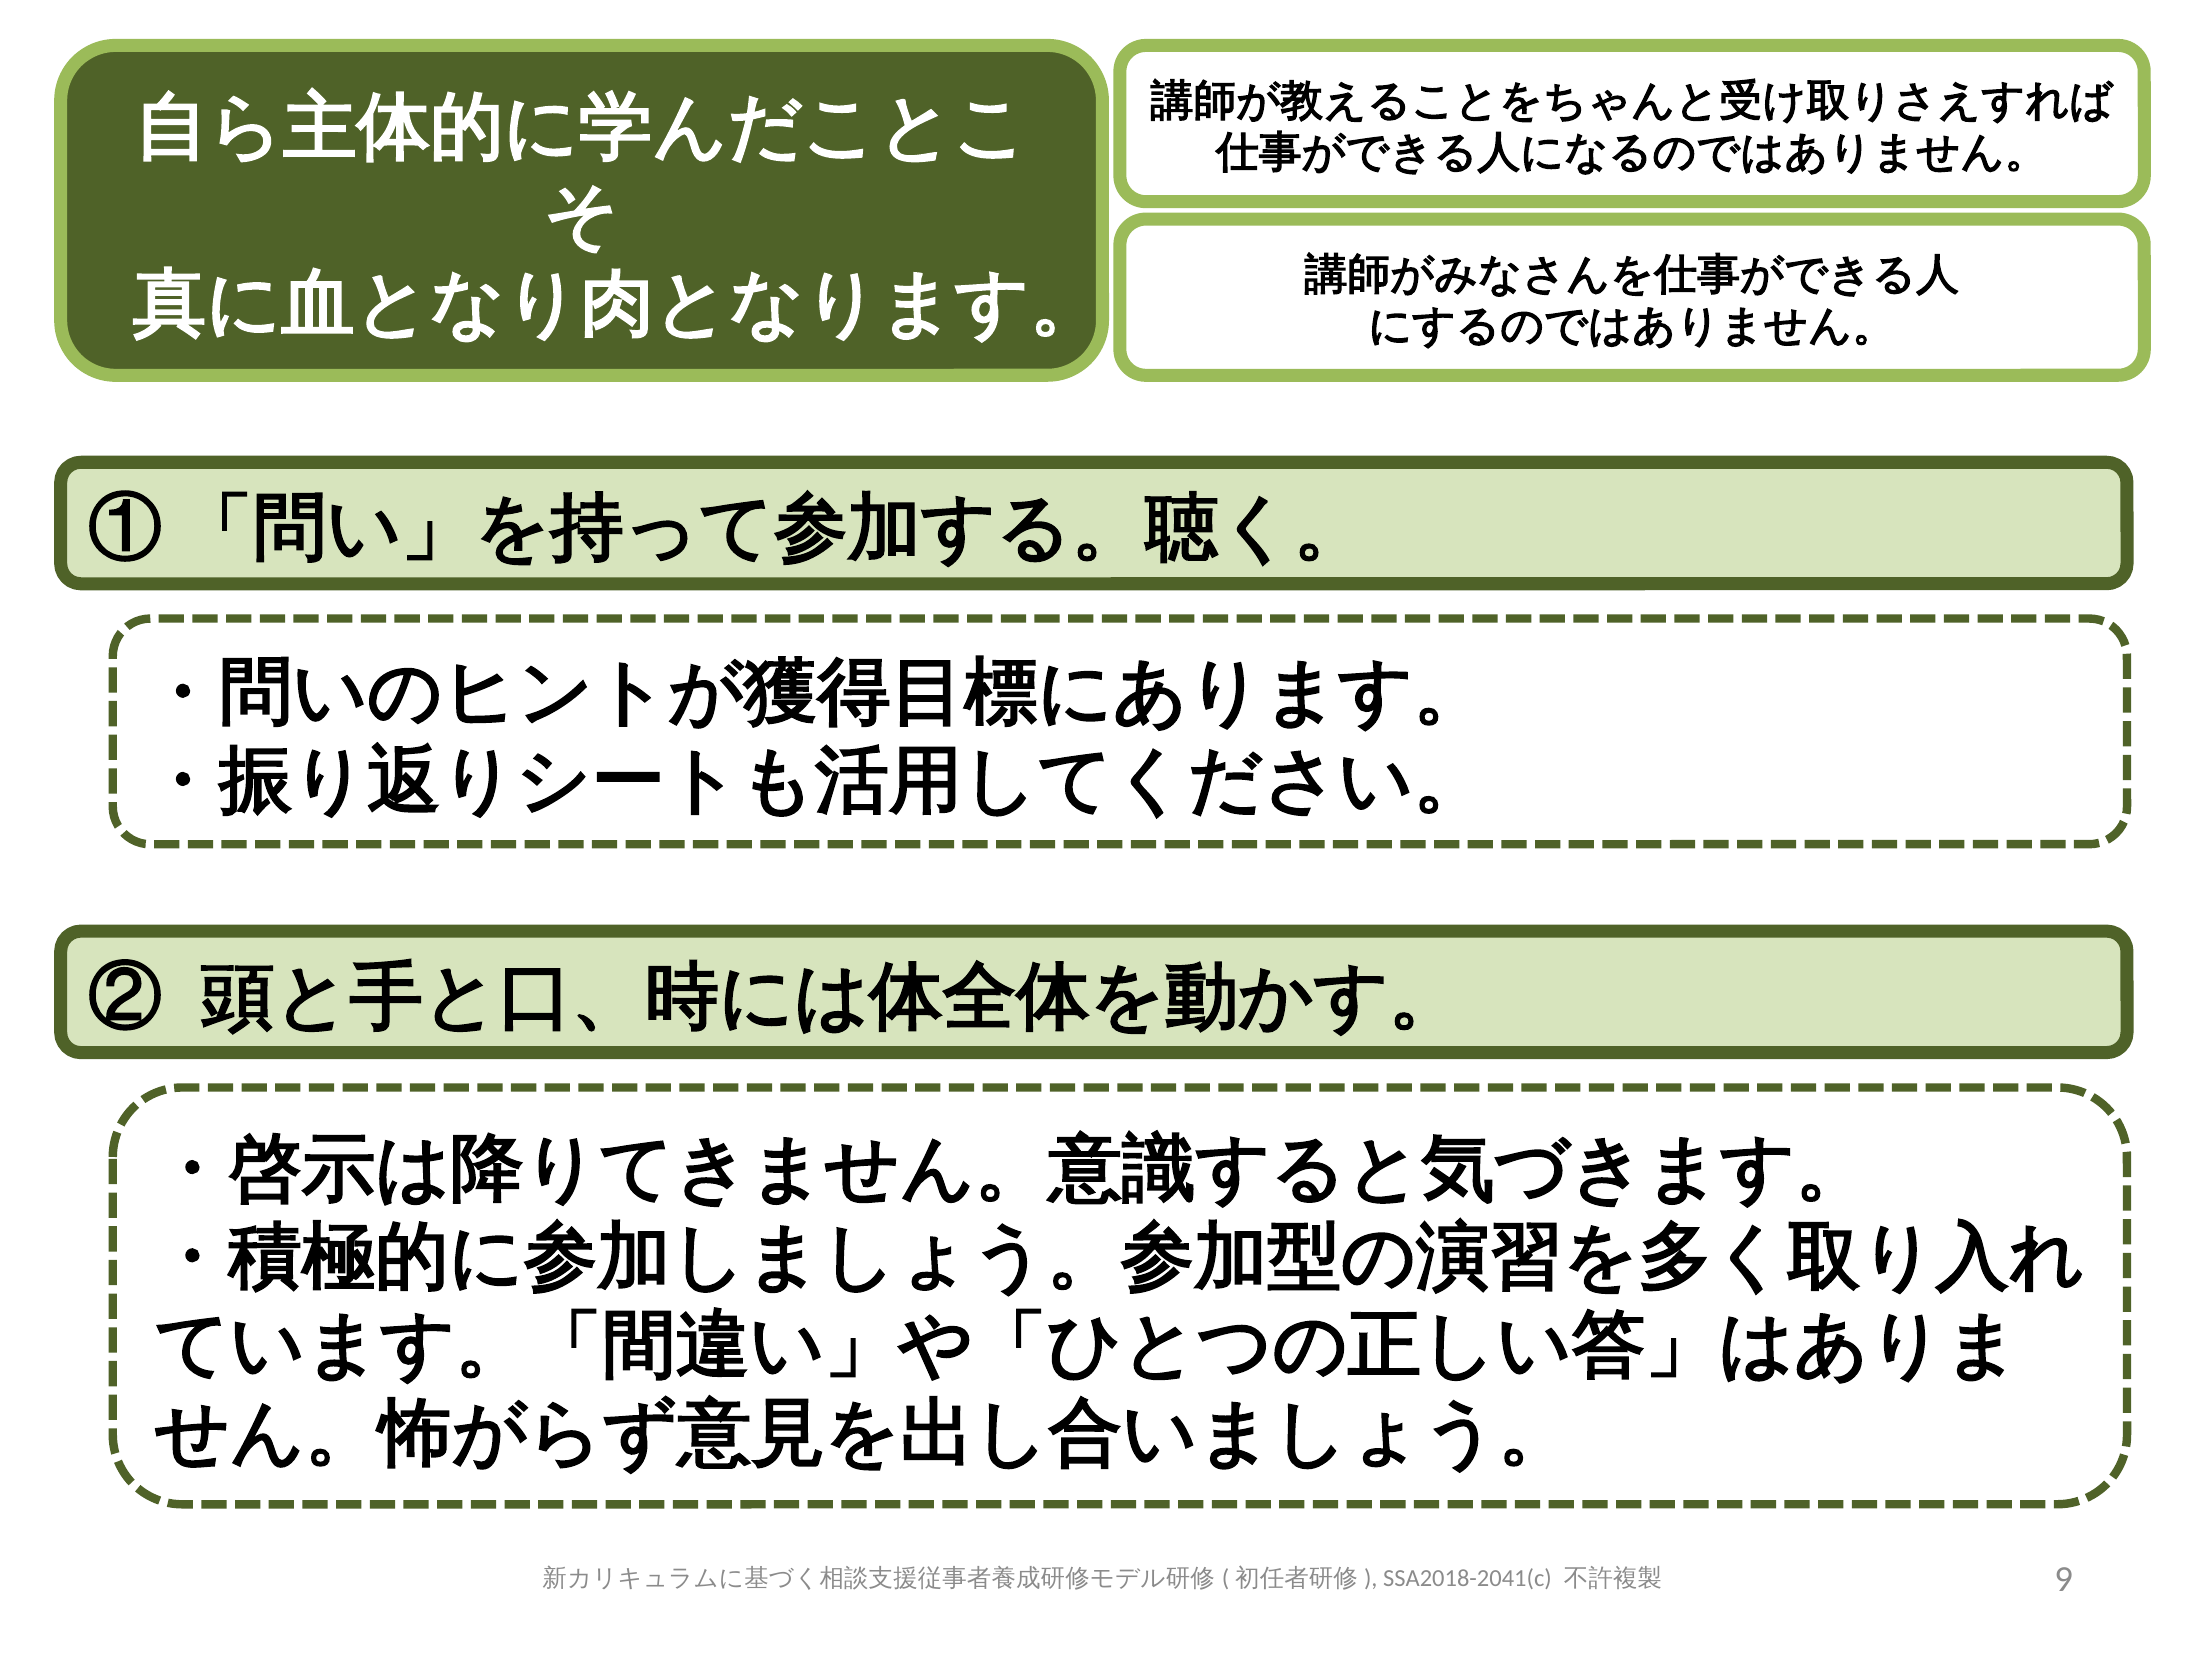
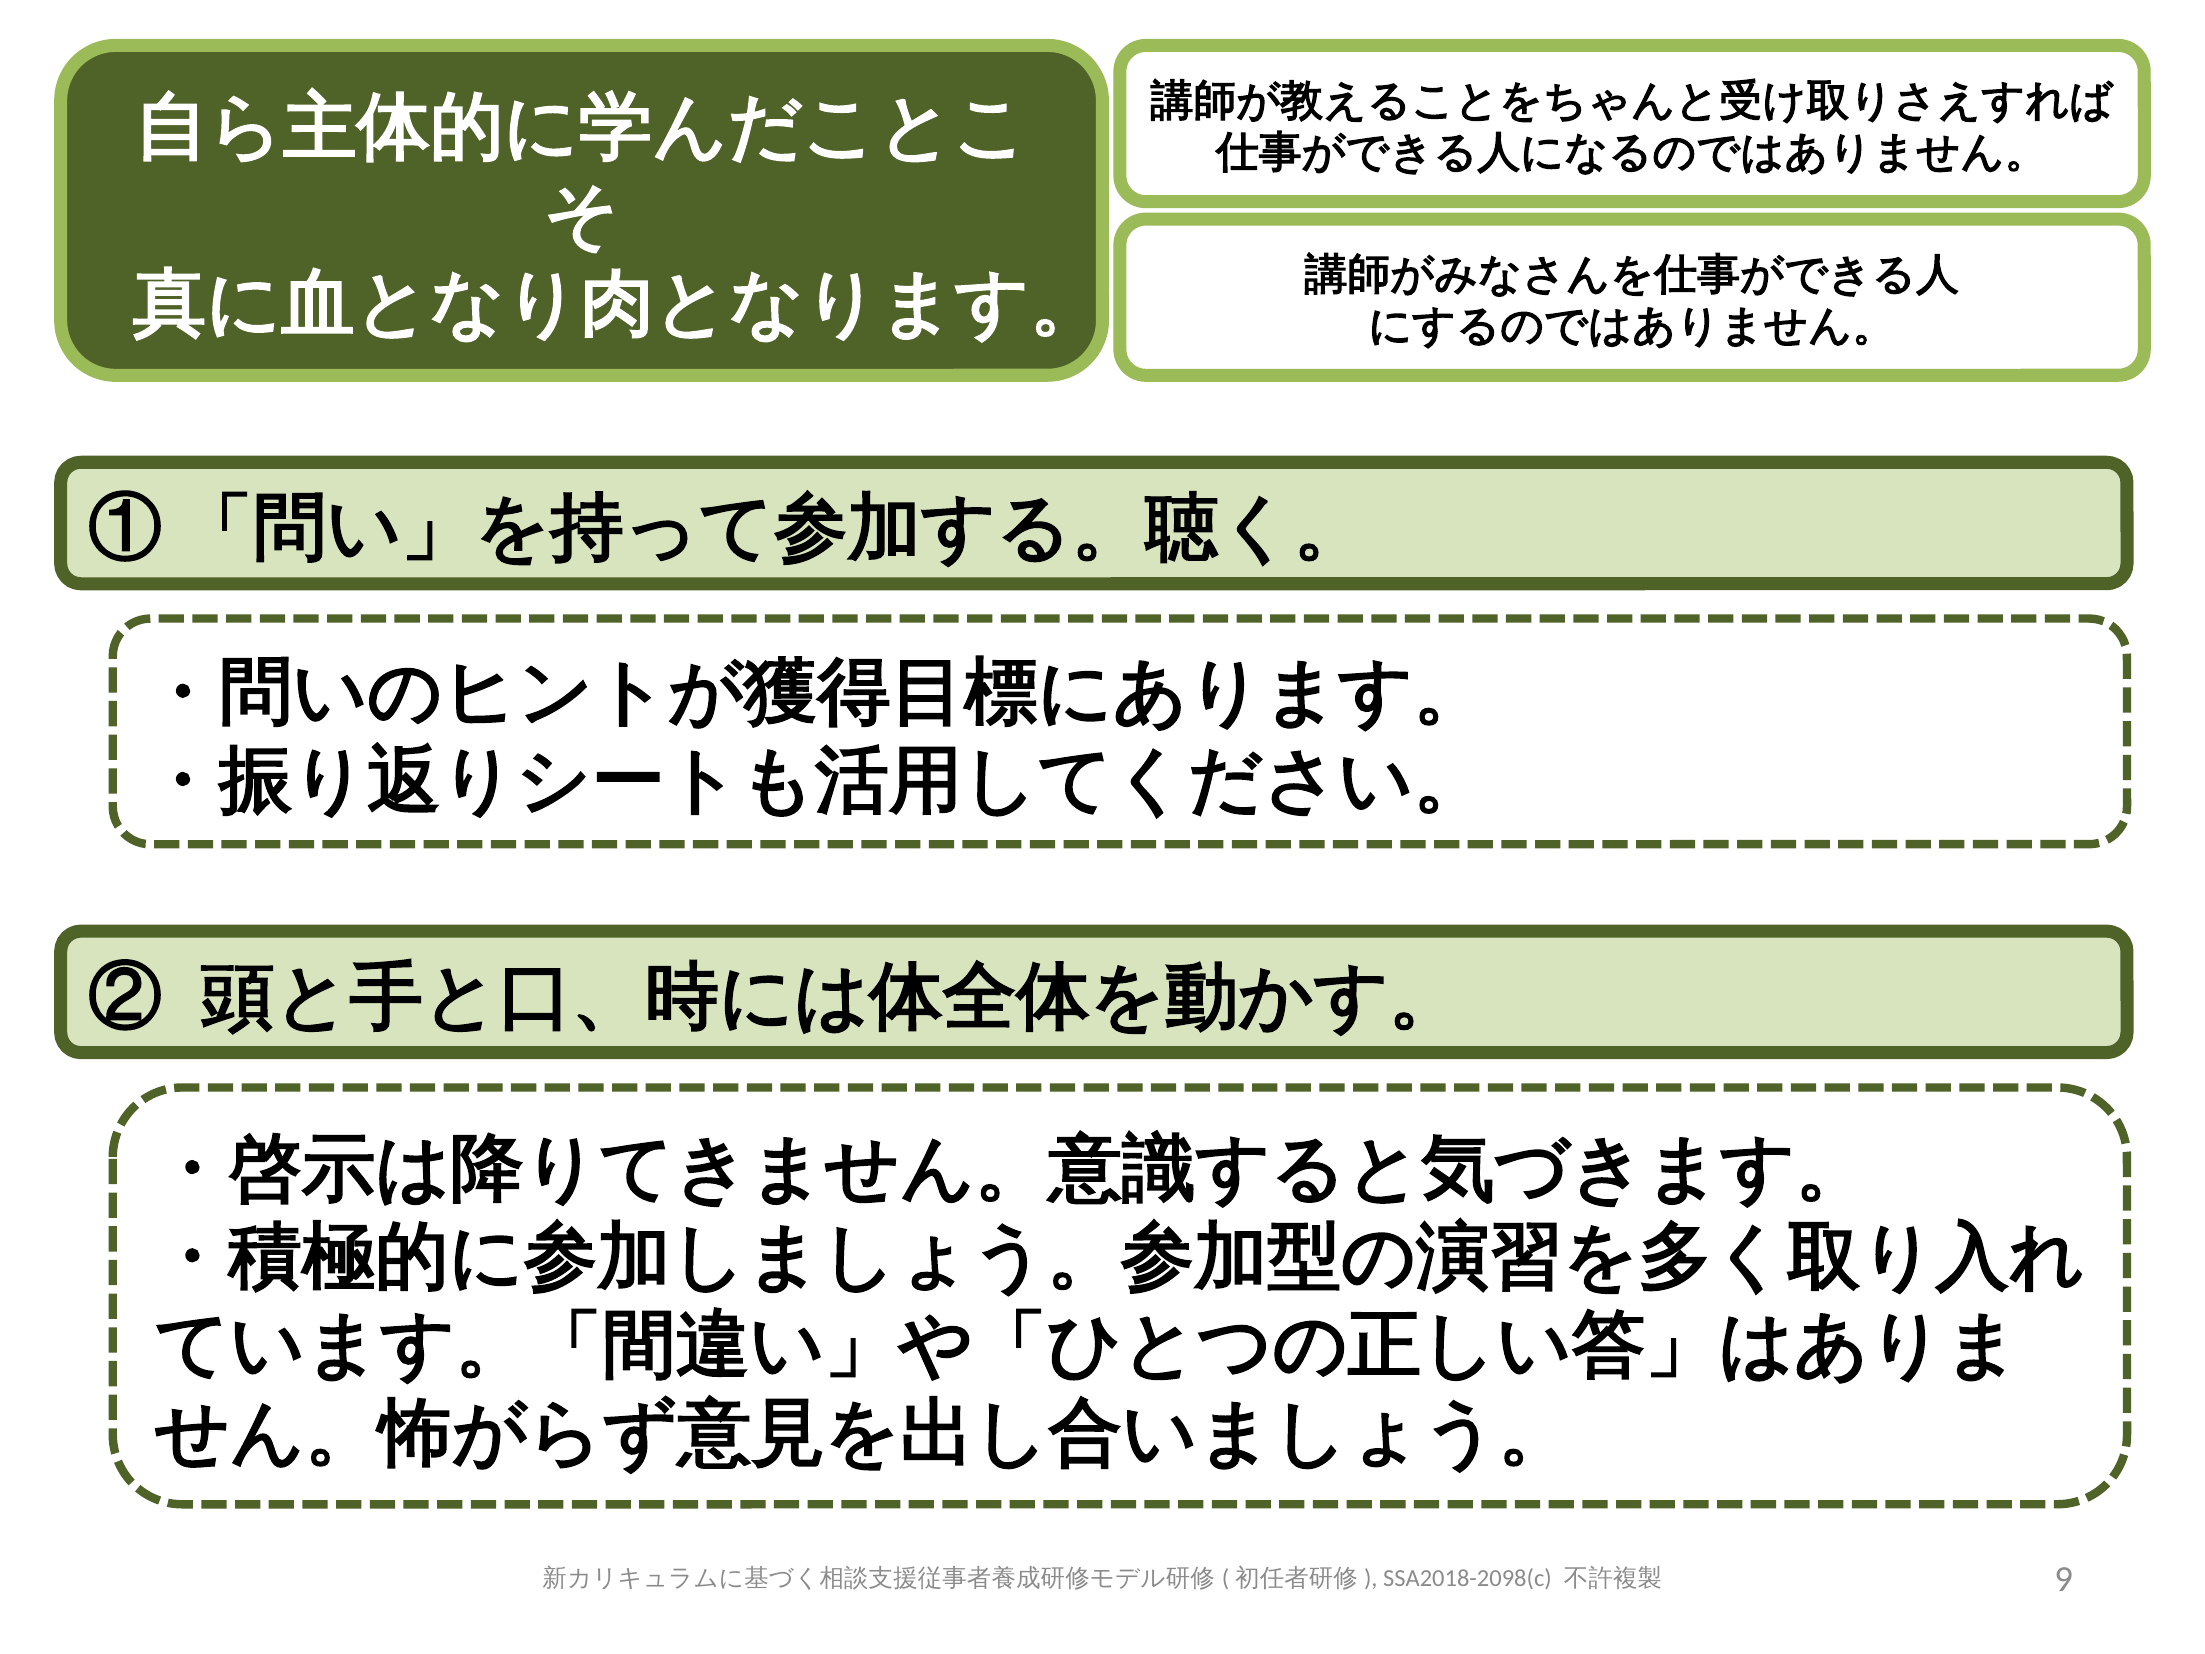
SSA2018-2041(c: SSA2018-2041(c -> SSA2018-2098(c
